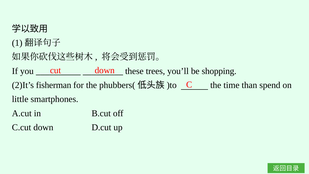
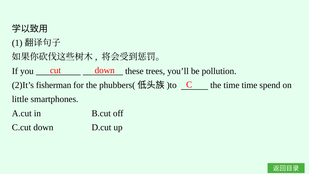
shopping: shopping -> pollution
time than: than -> time
